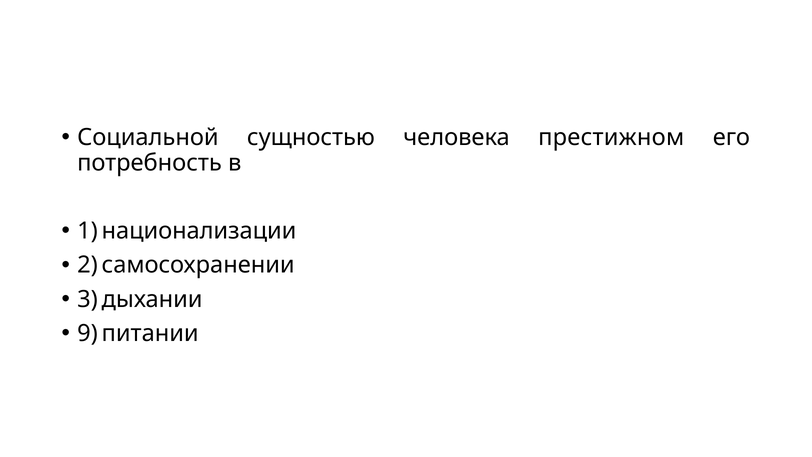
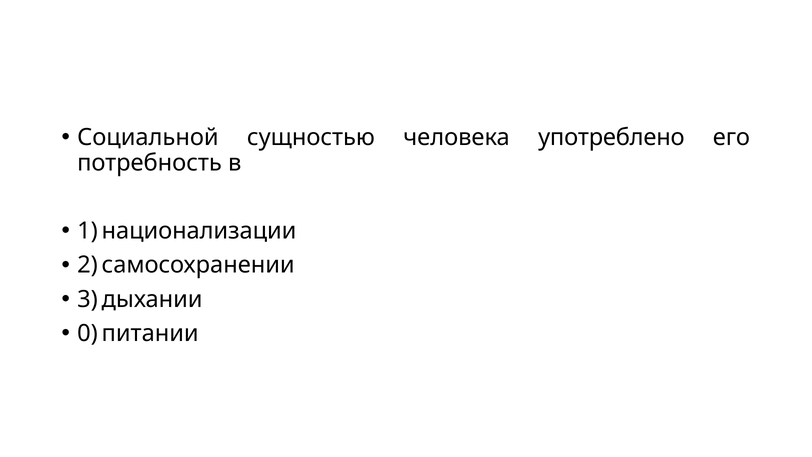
престижном: престижном -> употреблено
9: 9 -> 0
